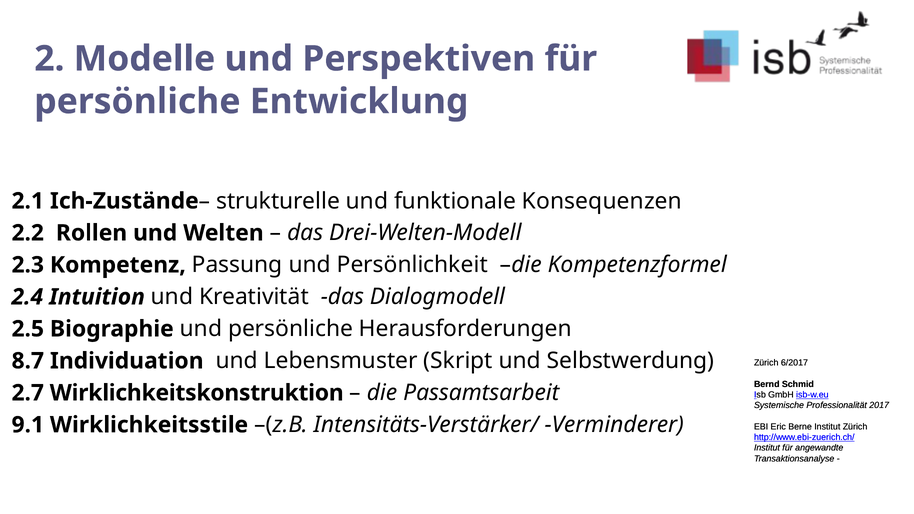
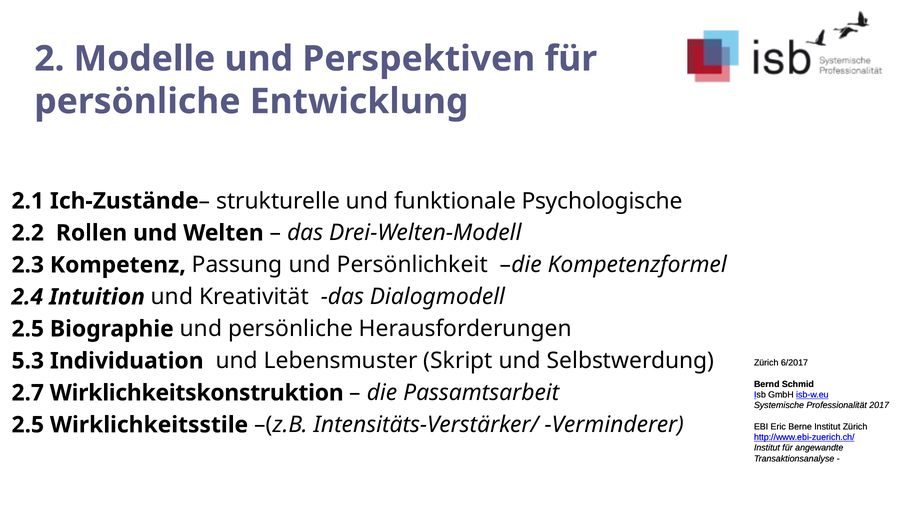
Konsequenzen: Konsequenzen -> Psychologische
8.7: 8.7 -> 5.3
9.1 at (28, 425): 9.1 -> 2.5
